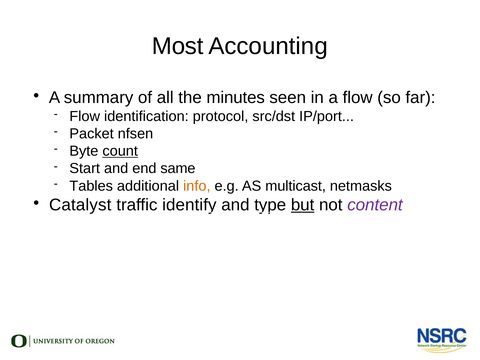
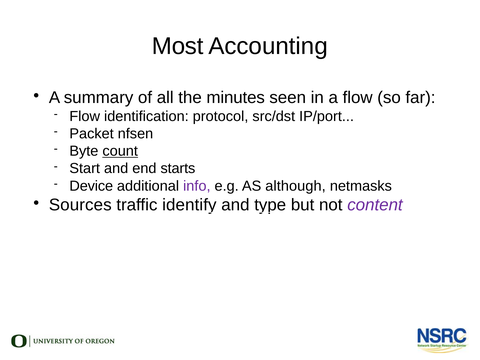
same: same -> starts
Tables: Tables -> Device
info colour: orange -> purple
multicast: multicast -> although
Catalyst: Catalyst -> Sources
but underline: present -> none
